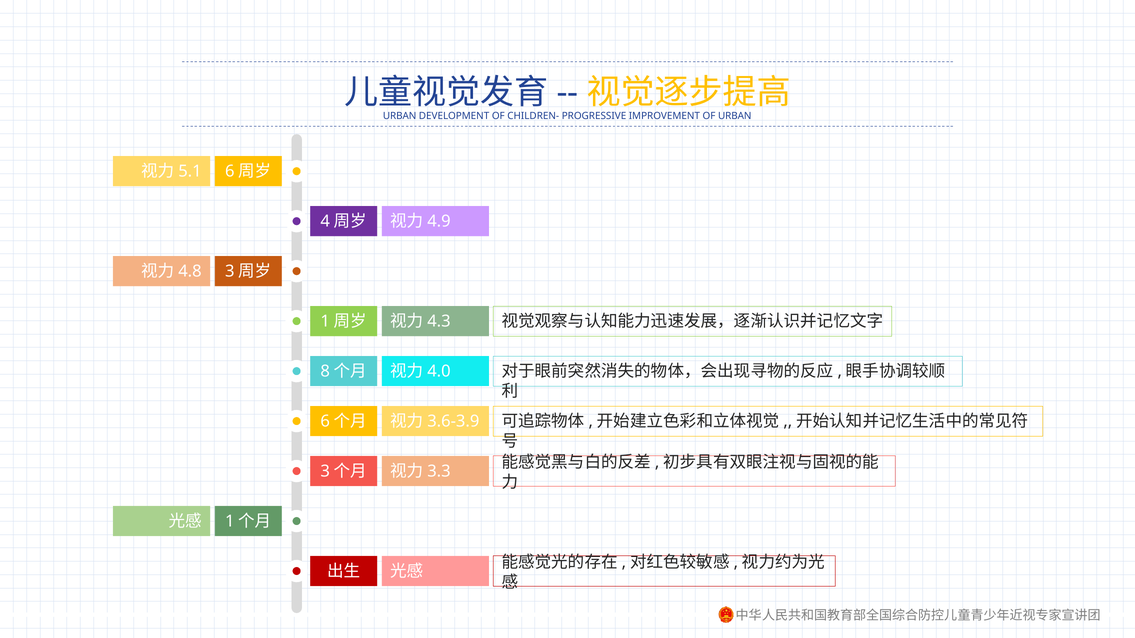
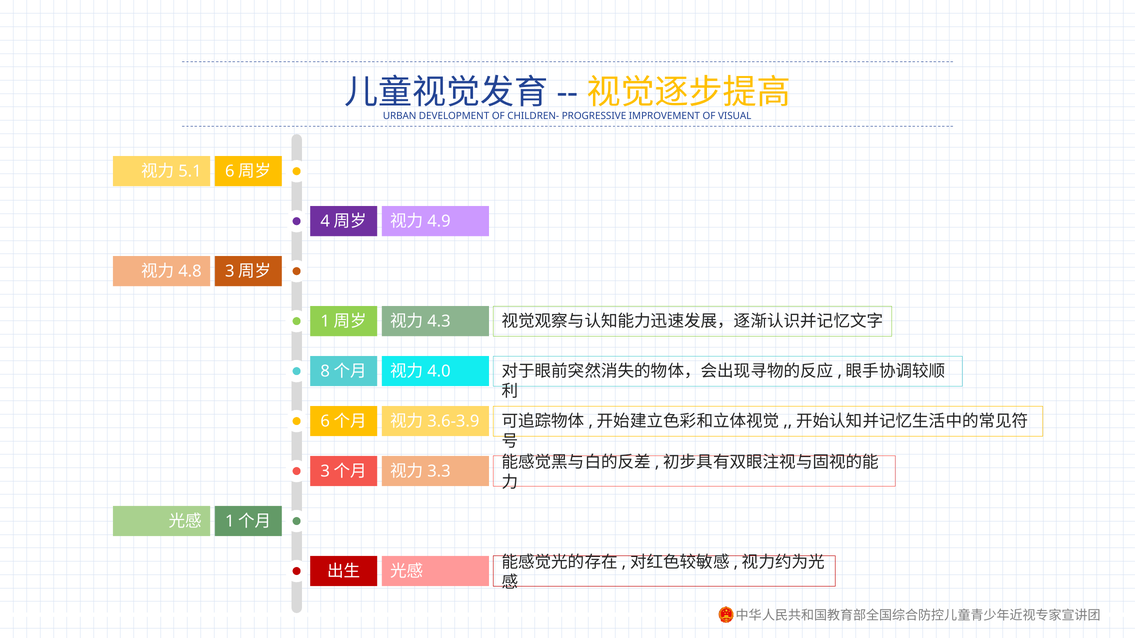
OF URBAN: URBAN -> VISUAL
